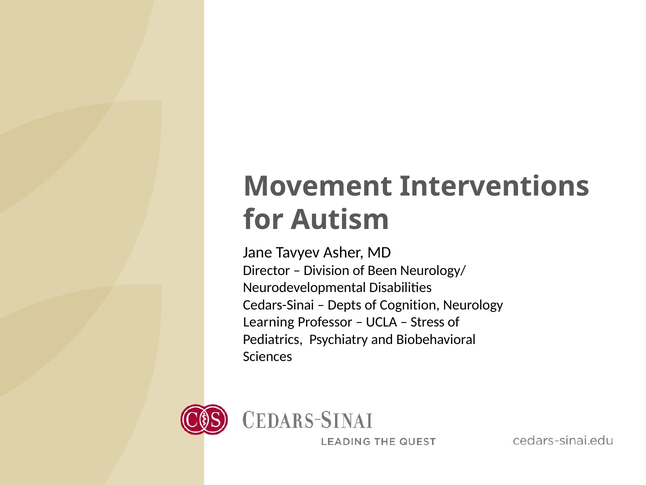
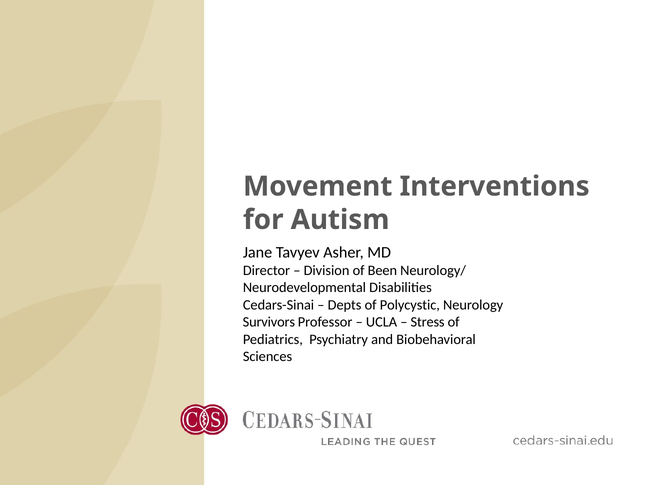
Cognition: Cognition -> Polycystic
Learning: Learning -> Survivors
